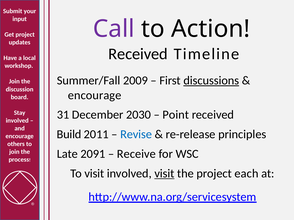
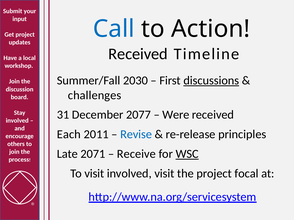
Call colour: purple -> blue
2009: 2009 -> 2030
encourage at (95, 95): encourage -> challenges
2030: 2030 -> 2077
Point: Point -> Were
Build: Build -> Each
2091: 2091 -> 2071
WSC underline: none -> present
visit at (164, 174) underline: present -> none
each: each -> focal
